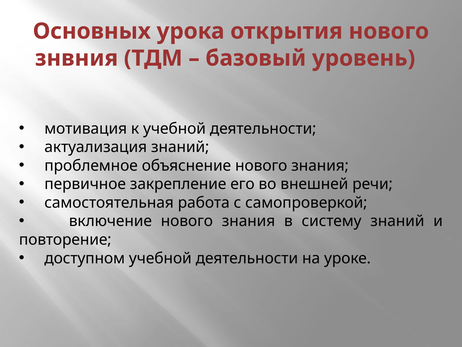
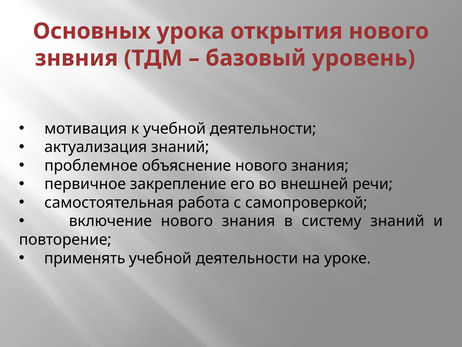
доступном: доступном -> применять
